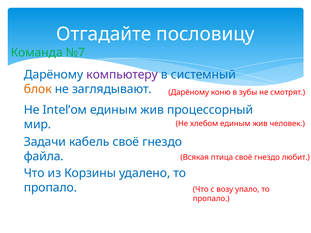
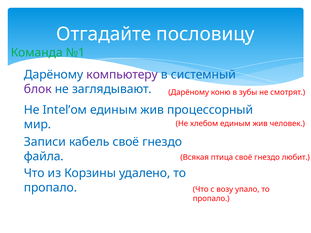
№7: №7 -> №1
блок colour: orange -> purple
Задачи: Задачи -> Записи
